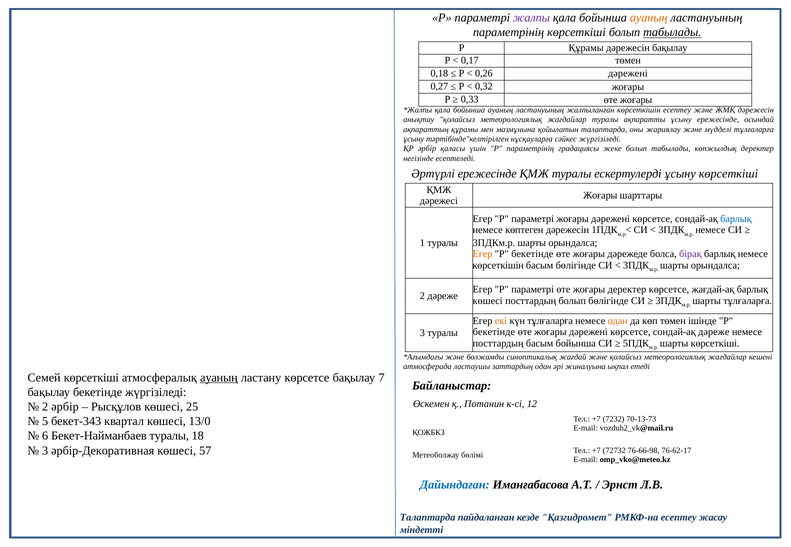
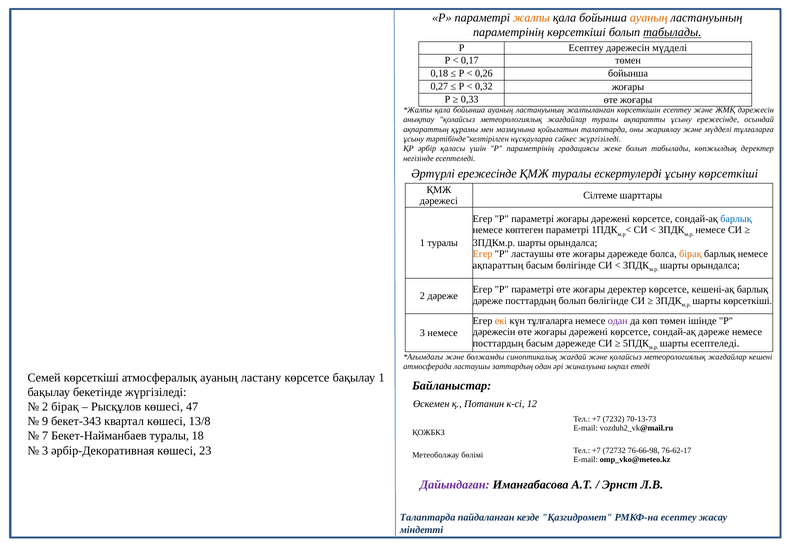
жалпы colour: purple -> orange
Р Құрамы: Құрамы -> Есептеу
дәрежесін бақылау: бақылау -> мүдделі
0,26 дәрежені: дәрежені -> бойынша
Жоғары at (600, 196): Жоғары -> Сілтеме
көптеген дәрежесін: дәрежесін -> параметрі
P бекетінде: бекетінде -> ластаушы
бірақ at (690, 254) colour: purple -> orange
көрсеткішін at (498, 266): көрсеткішін -> ақпараттың
жағдай-ақ: жағдай-ақ -> кешені-ақ
көшесі at (488, 301): көшесі -> дәреже
шарты тұлғаларға: тұлғаларға -> көрсеткіші
одан at (618, 321) colour: orange -> purple
бекетінде at (494, 332): бекетінде -> дәрежесін
3 туралы: туралы -> немесе
басым бойынша: бойынша -> дәрежеде
шарты көрсеткіші: көрсеткіші -> есептеледі
ауаның at (219, 378) underline: present -> none
бақылау 7: 7 -> 1
2 әрбір: әрбір -> бірақ
25: 25 -> 47
5: 5 -> 9
13/0: 13/0 -> 13/8
6: 6 -> 7
57: 57 -> 23
Дайындаған colour: blue -> purple
